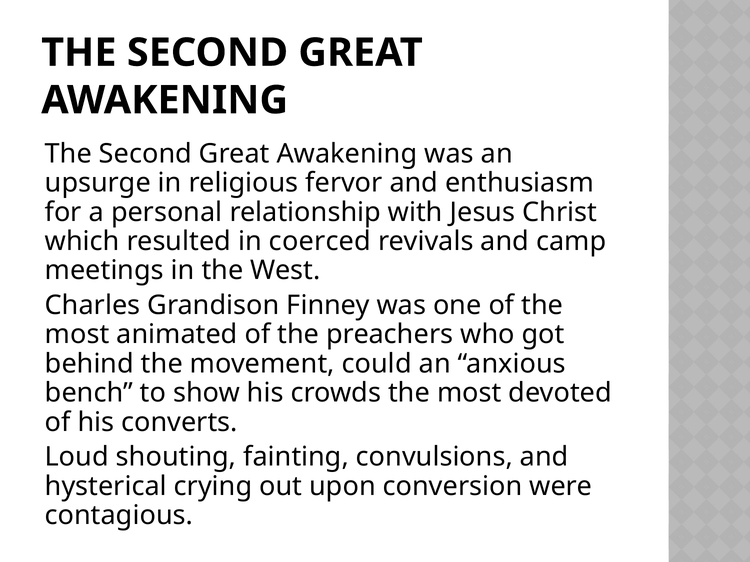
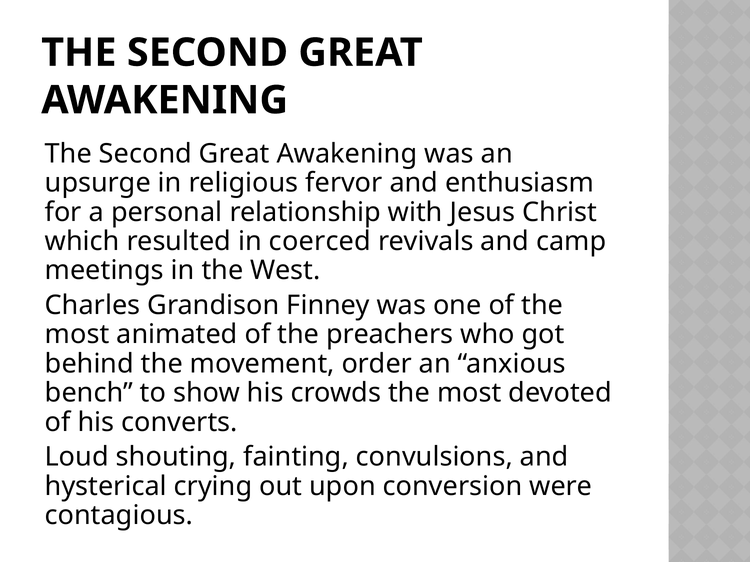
could: could -> order
